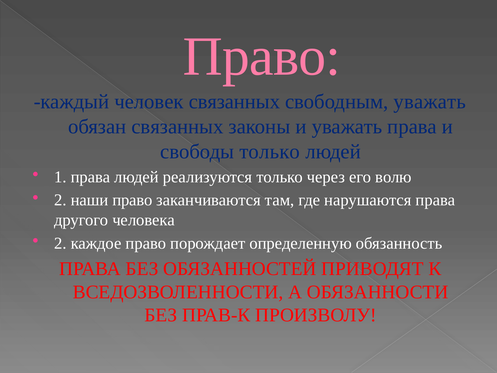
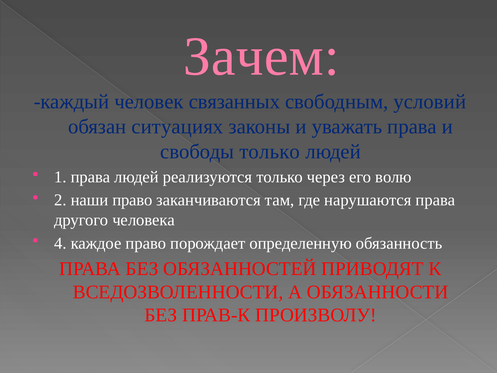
Право at (262, 56): Право -> Зачем
свободным уважать: уважать -> условий
обязан связанных: связанных -> ситуациях
2 at (60, 243): 2 -> 4
